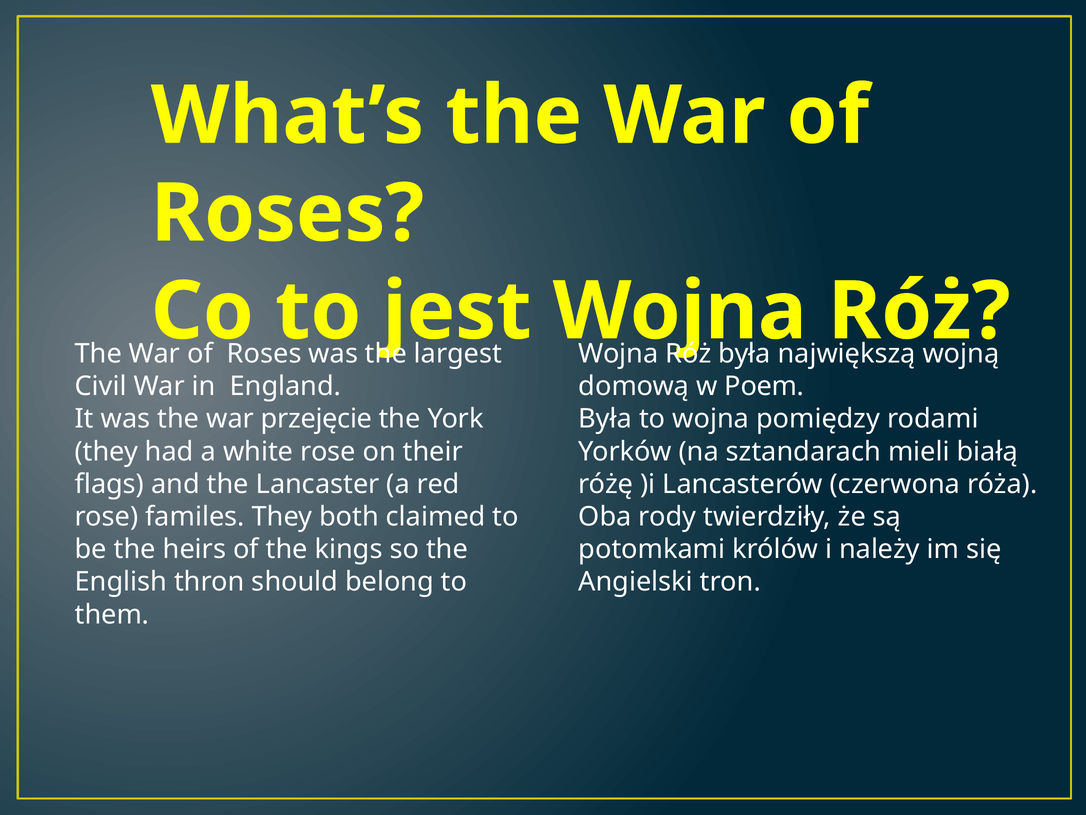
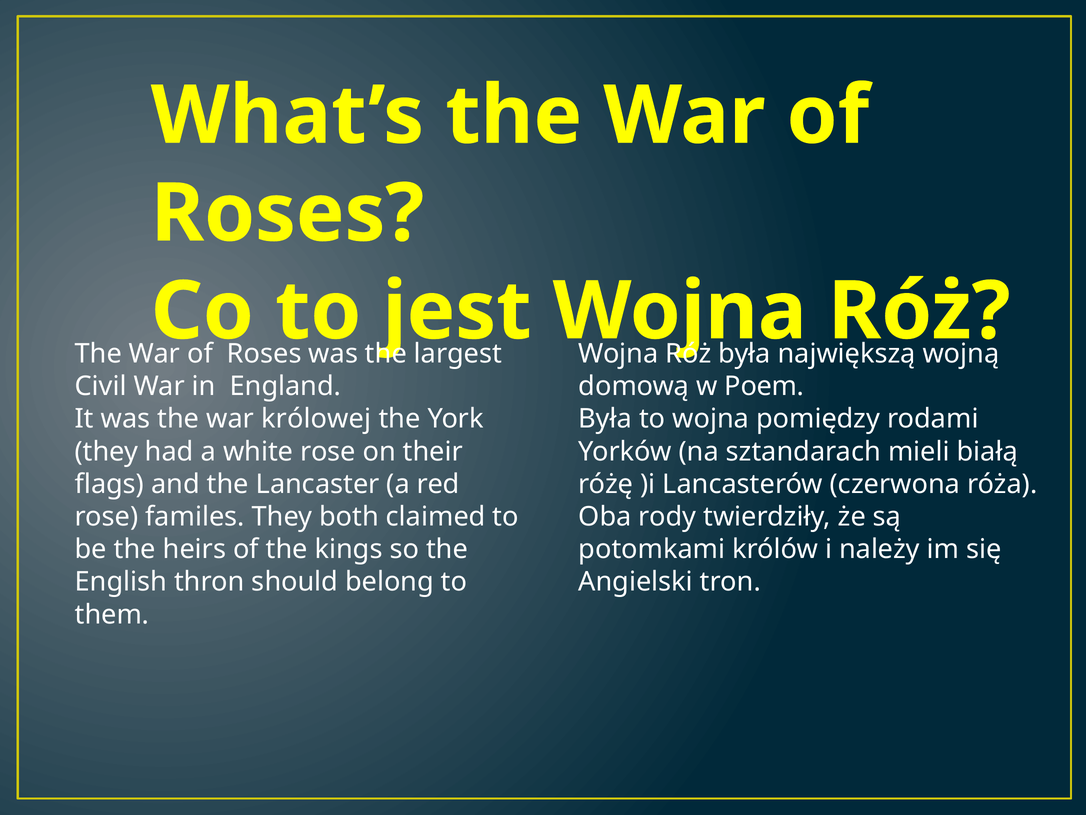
przejęcie: przejęcie -> królowej
